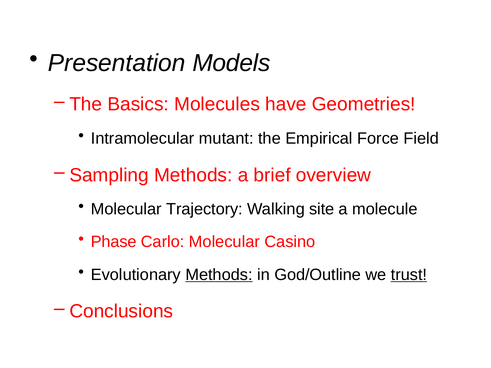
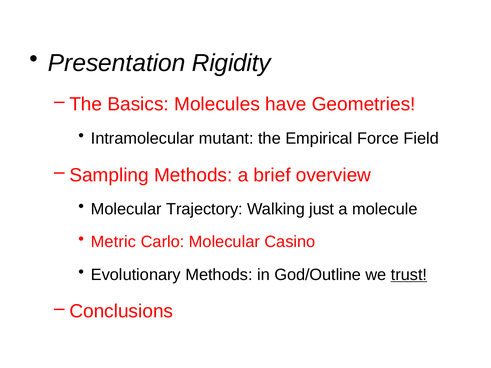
Models: Models -> Rigidity
site: site -> just
Phase: Phase -> Metric
Methods at (219, 275) underline: present -> none
